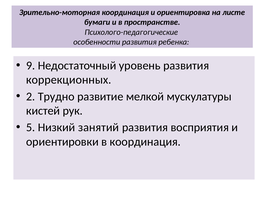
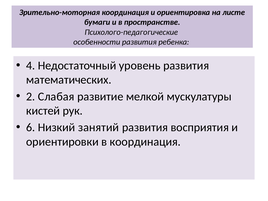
9: 9 -> 4
коррекционных: коррекционных -> математических
Трудно: Трудно -> Слабая
5: 5 -> 6
